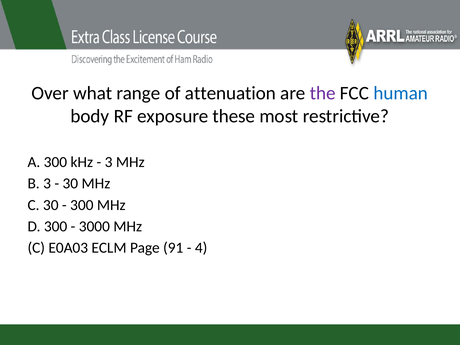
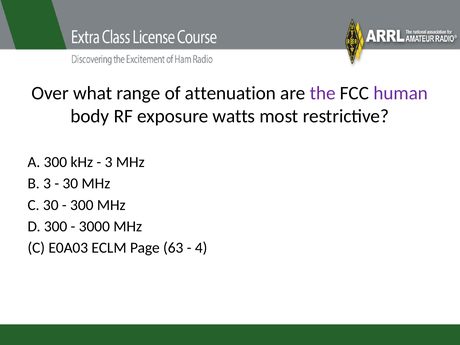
human colour: blue -> purple
these: these -> watts
91: 91 -> 63
